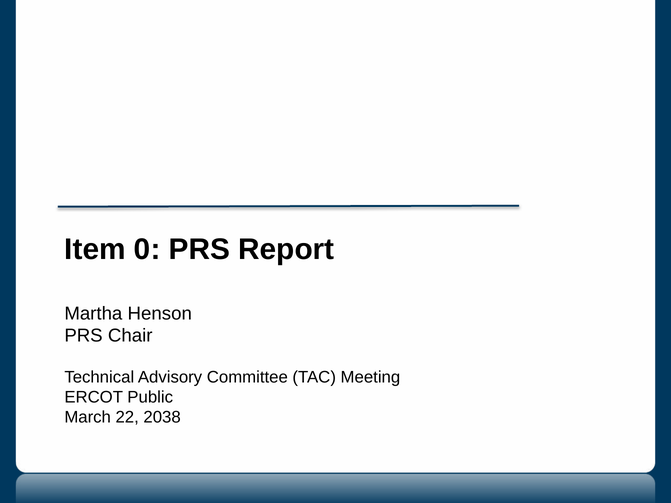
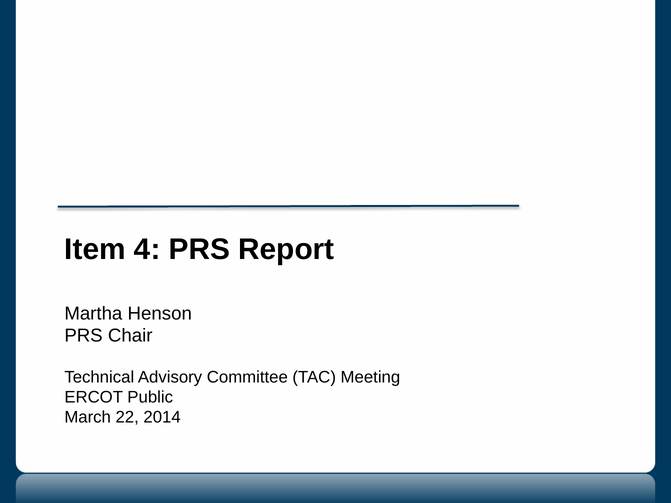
0: 0 -> 4
2038: 2038 -> 2014
